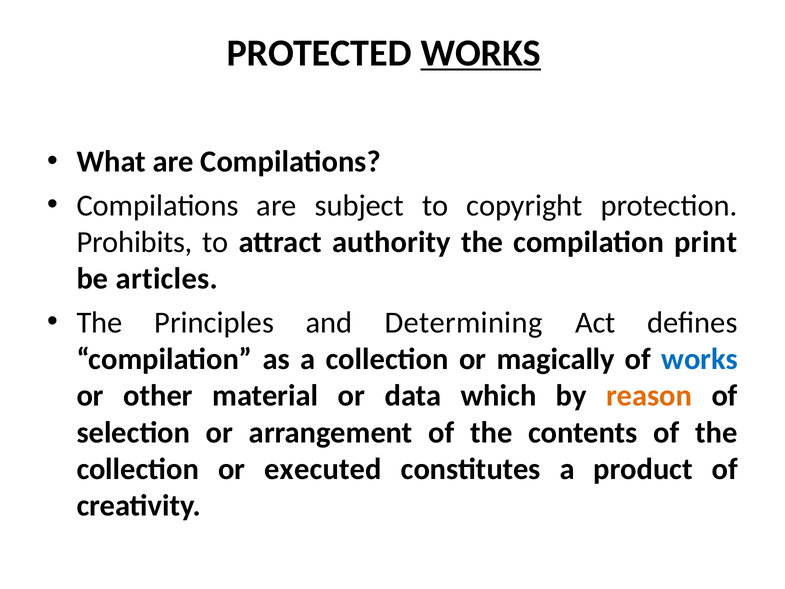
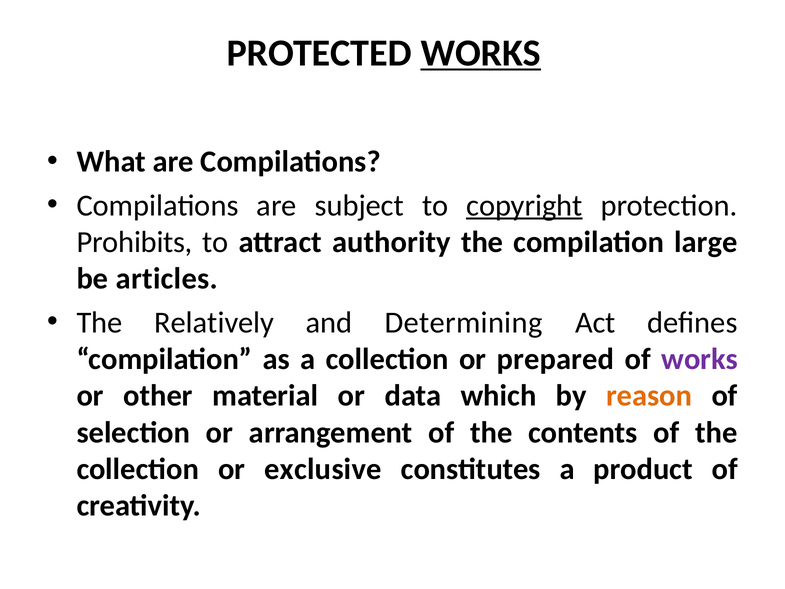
copyright underline: none -> present
print: print -> large
Principles: Principles -> Relatively
magically: magically -> prepared
works at (700, 359) colour: blue -> purple
executed: executed -> exclusive
